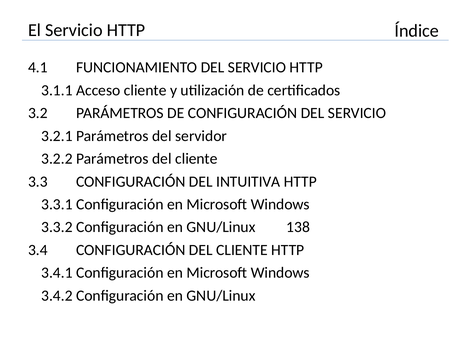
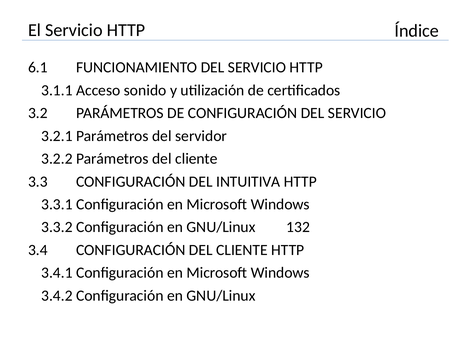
4.1: 4.1 -> 6.1
cliente at (145, 90): cliente -> sonido
138: 138 -> 132
